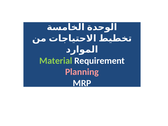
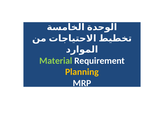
Planning colour: pink -> yellow
